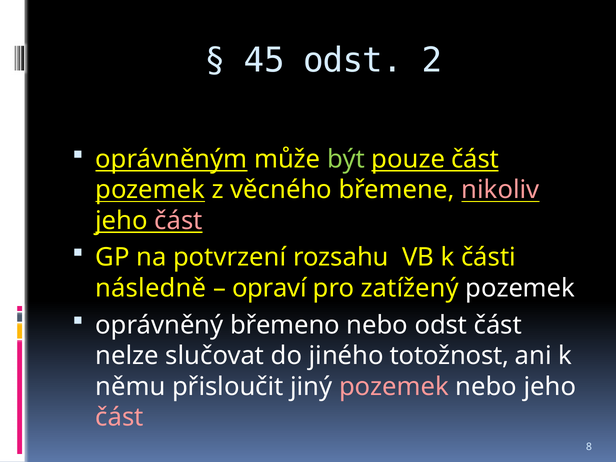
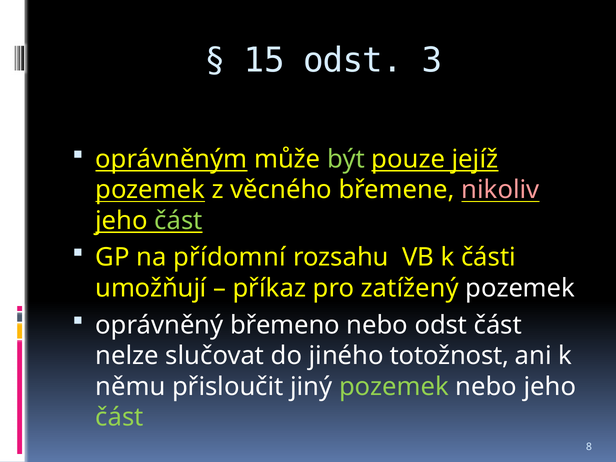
45: 45 -> 15
2: 2 -> 3
pouze část: část -> jejíž
část at (179, 221) colour: pink -> light green
potvrzení: potvrzení -> přídomní
následně: následně -> umožňují
opraví: opraví -> příkaz
pozemek at (394, 387) colour: pink -> light green
část at (120, 417) colour: pink -> light green
